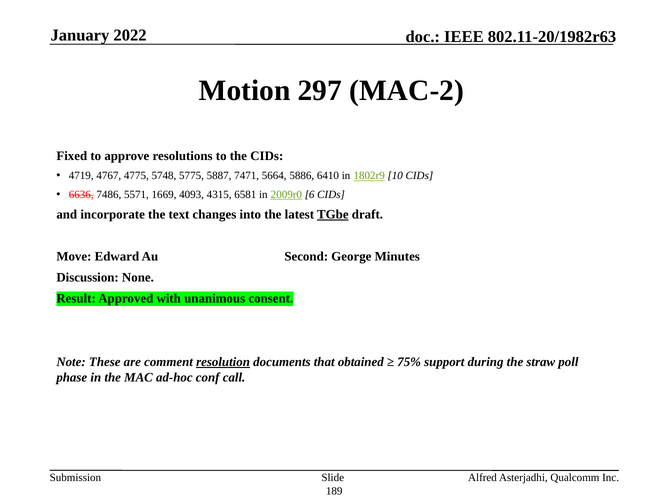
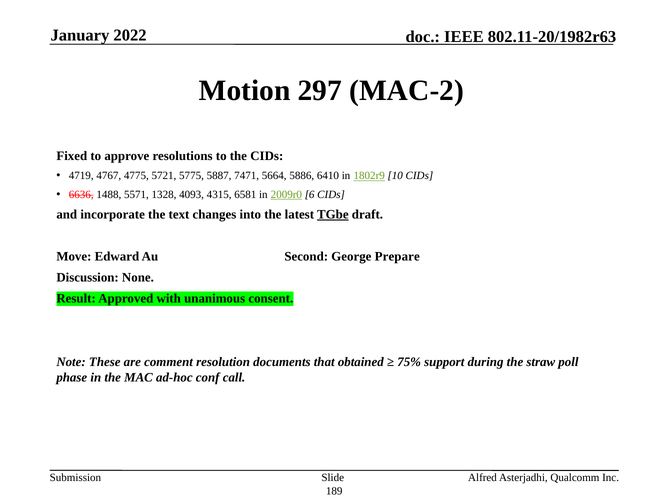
5748: 5748 -> 5721
7486: 7486 -> 1488
1669: 1669 -> 1328
Minutes: Minutes -> Prepare
resolution underline: present -> none
